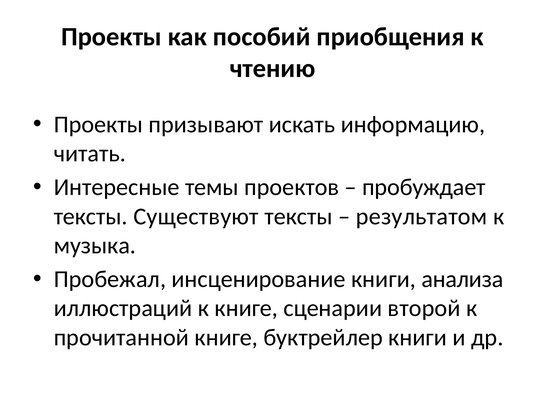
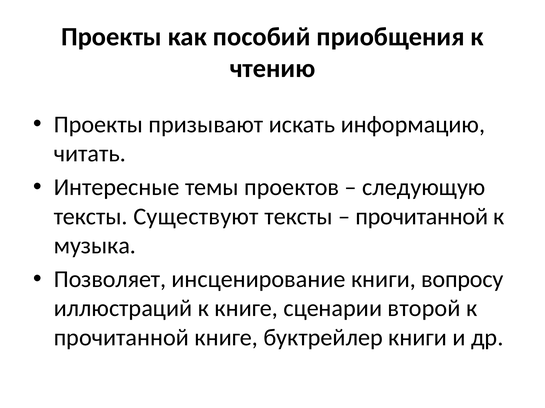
пробуждает: пробуждает -> следующую
результатом at (422, 217): результатом -> прочитанной
Пробежал: Пробежал -> Позволяет
анализа: анализа -> вопросу
